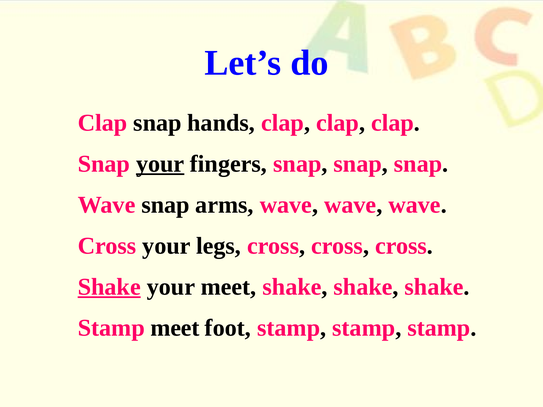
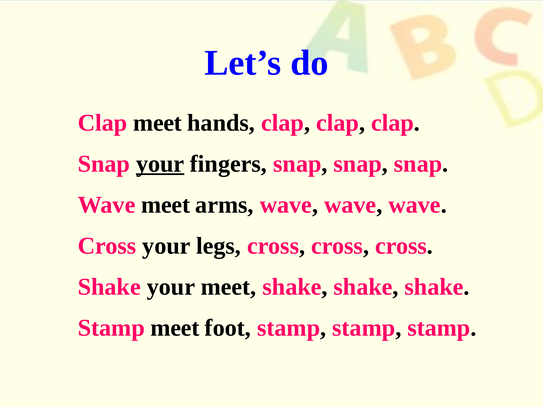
snap at (157, 123): snap -> meet
Wave snap: snap -> meet
Shake at (109, 287) underline: present -> none
